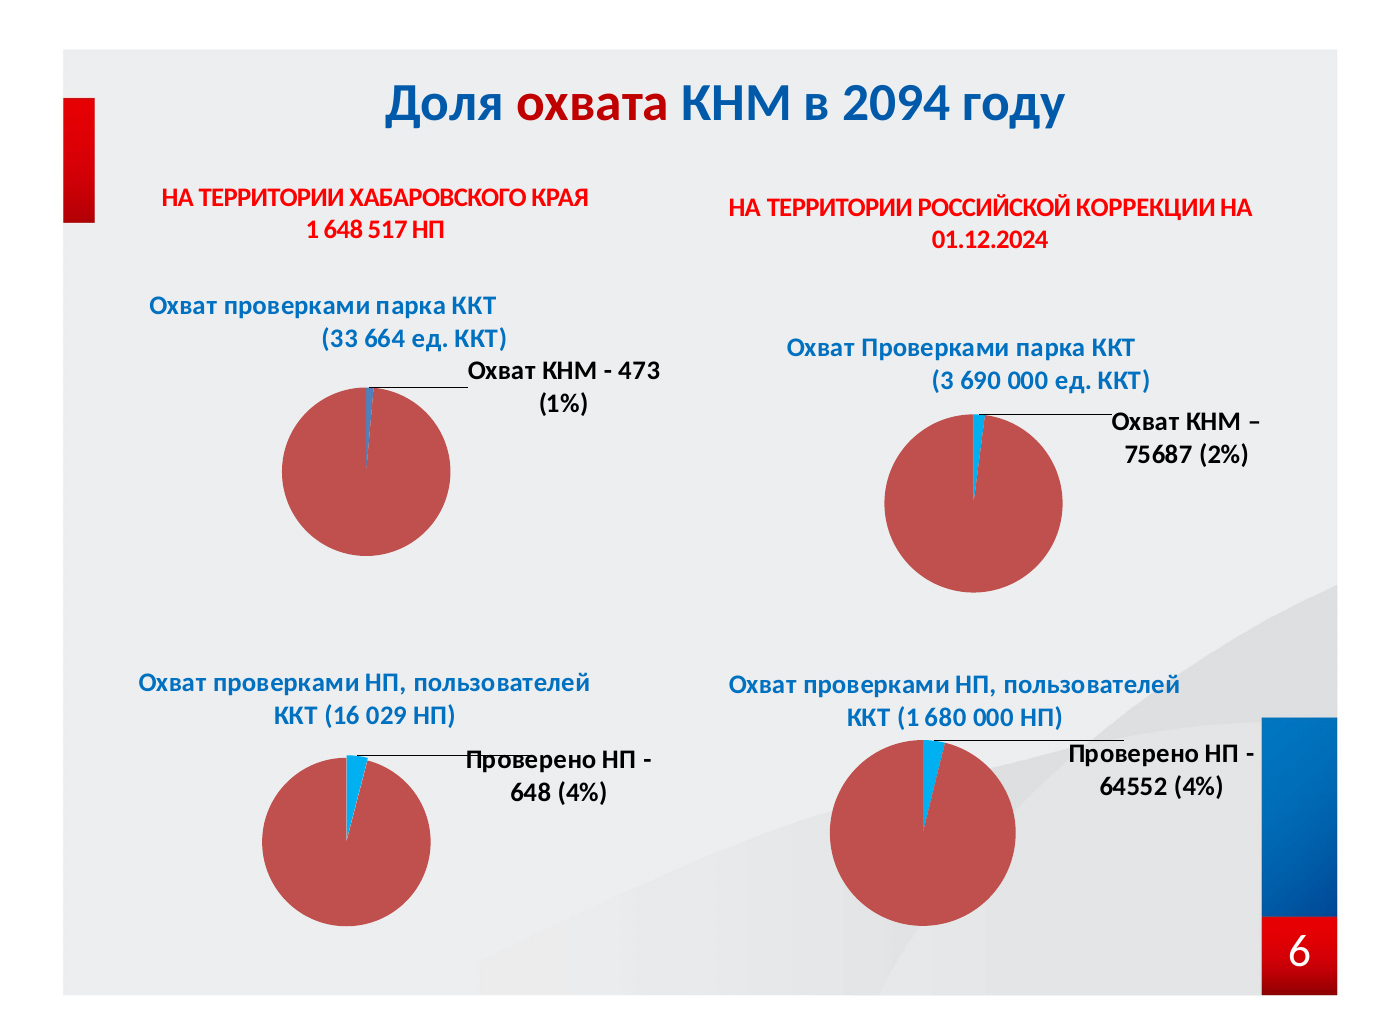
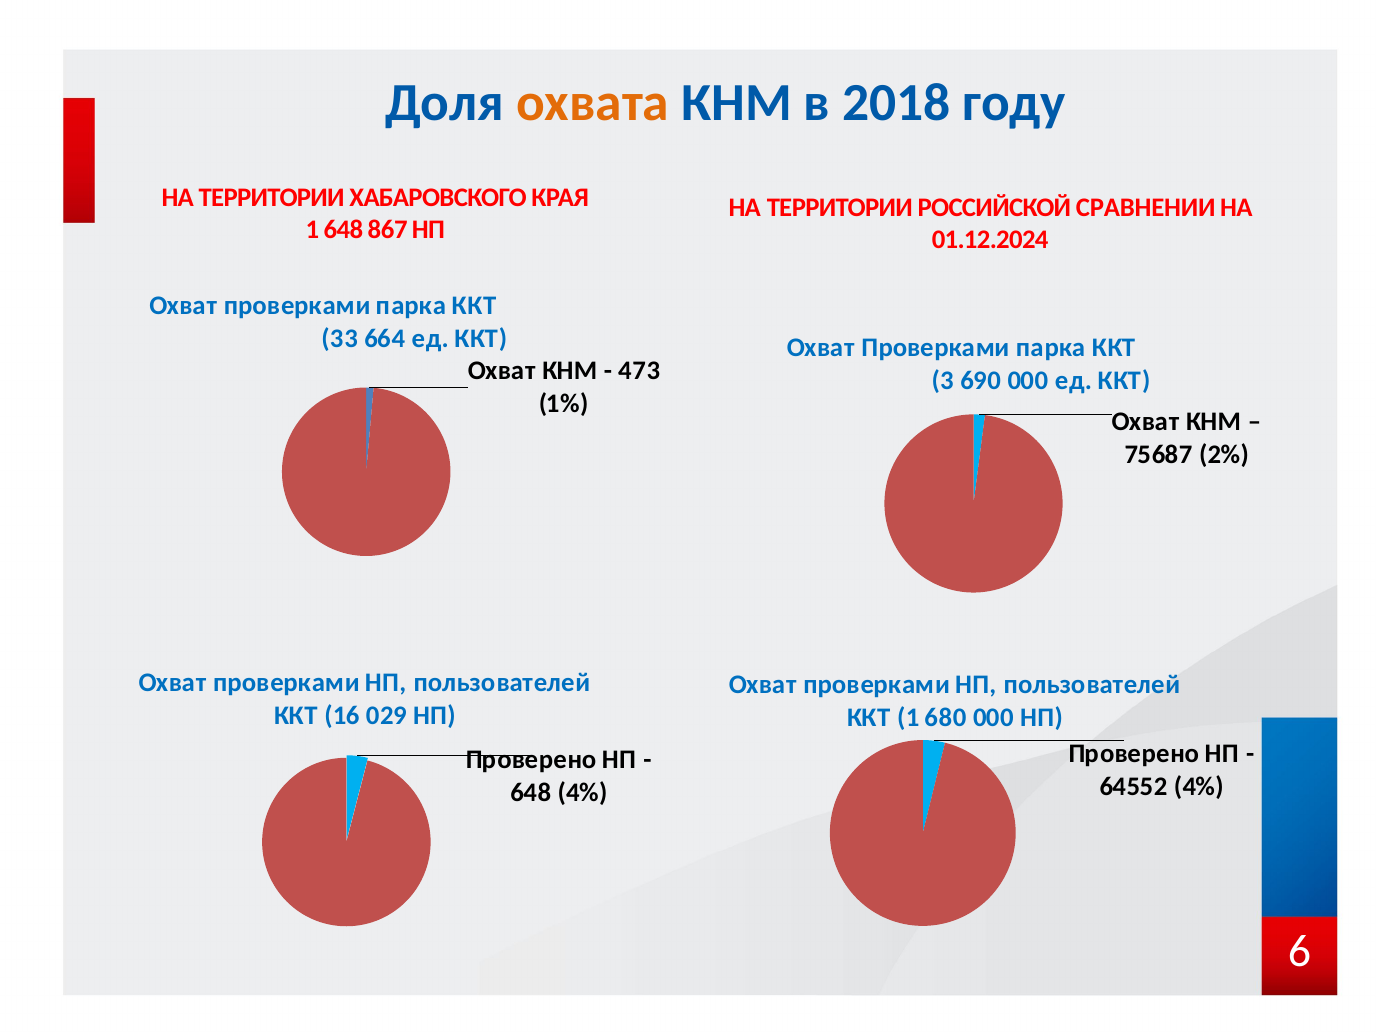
охвата colour: red -> orange
2094: 2094 -> 2018
КОРРЕКЦИИ: КОРРЕКЦИИ -> СРАВНЕНИИ
517: 517 -> 867
